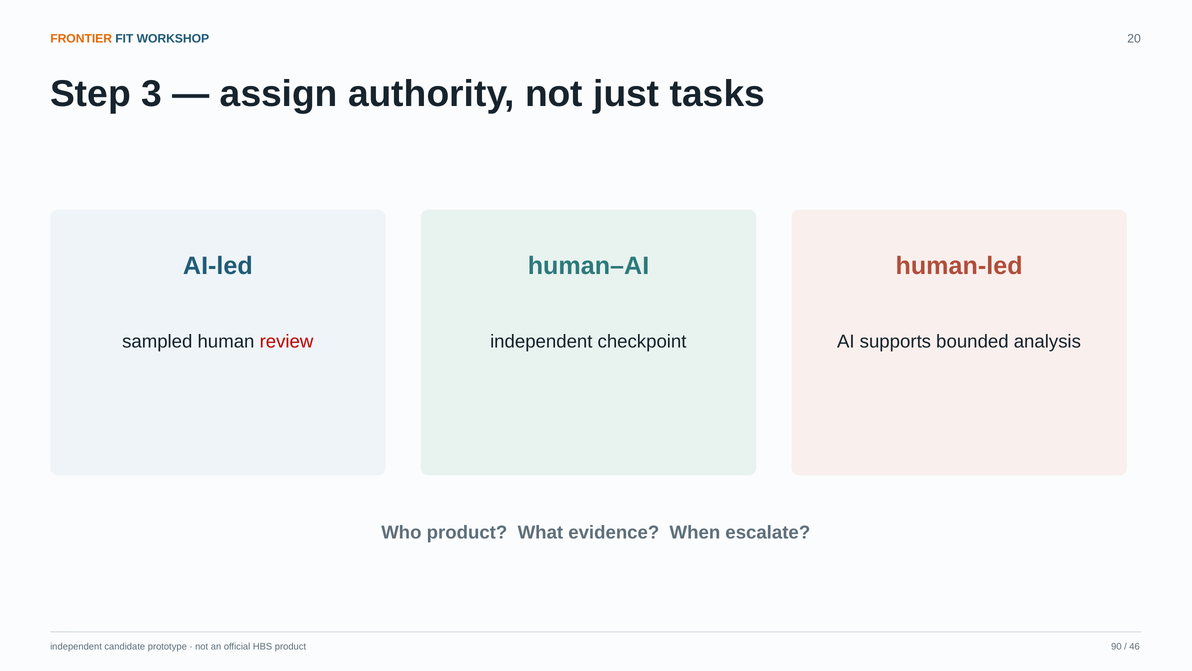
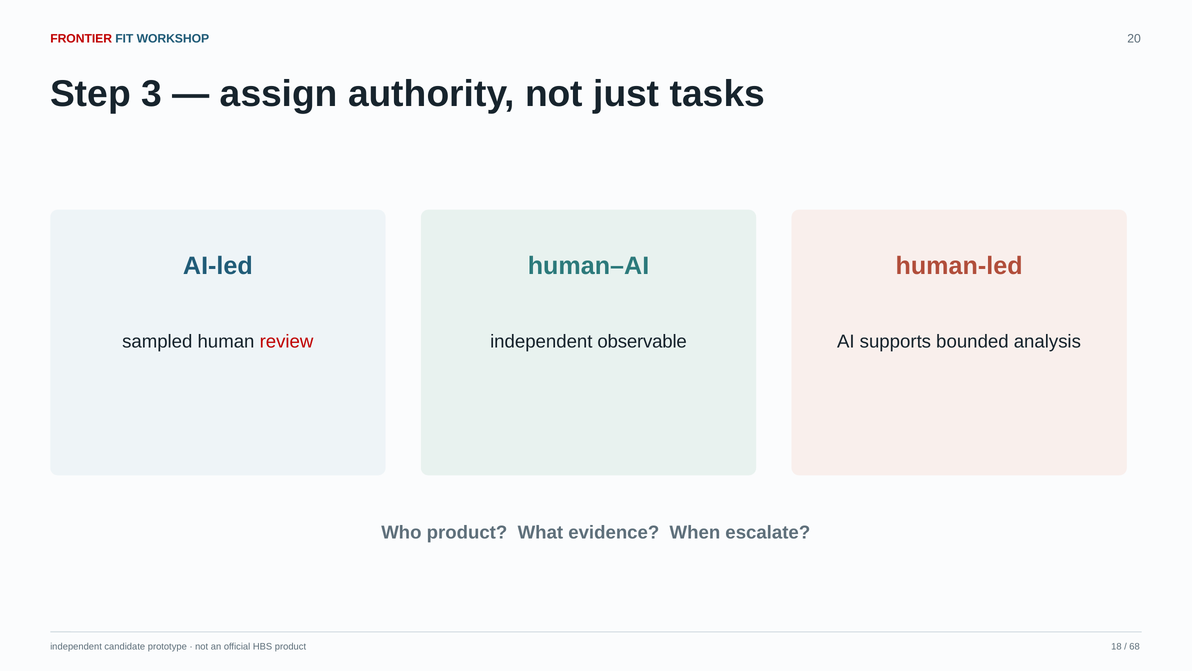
FRONTIER colour: orange -> red
checkpoint: checkpoint -> observable
90: 90 -> 18
46: 46 -> 68
